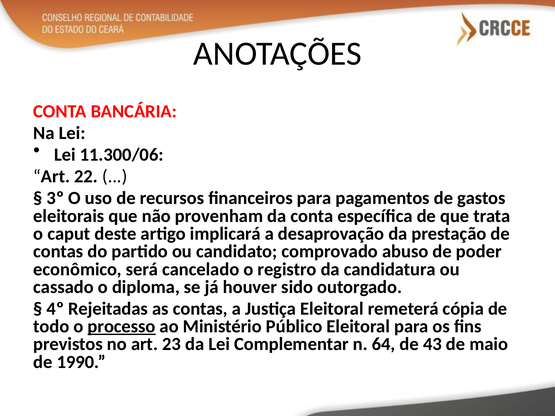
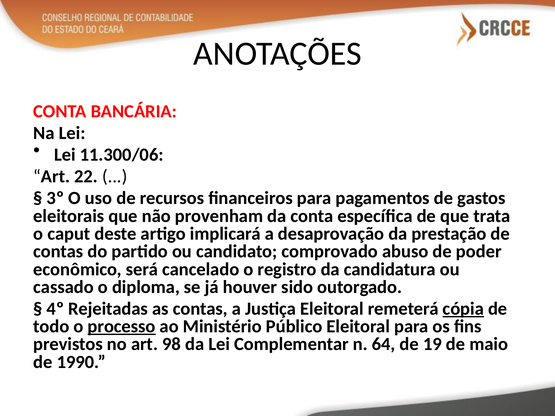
cópia underline: none -> present
23: 23 -> 98
43: 43 -> 19
